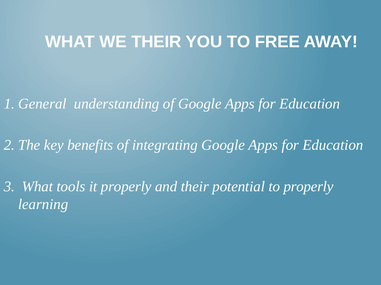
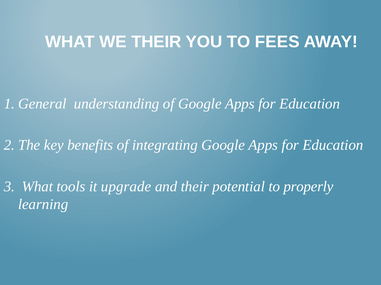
FREE: FREE -> FEES
it properly: properly -> upgrade
